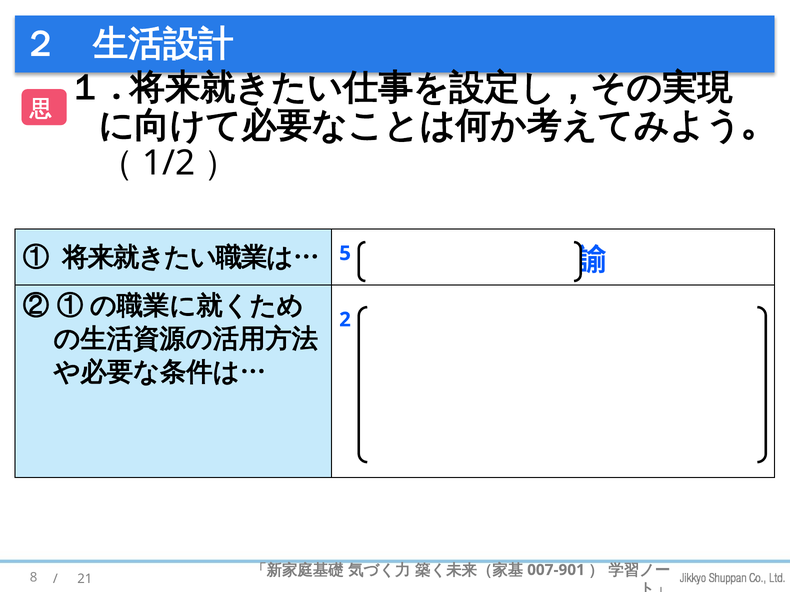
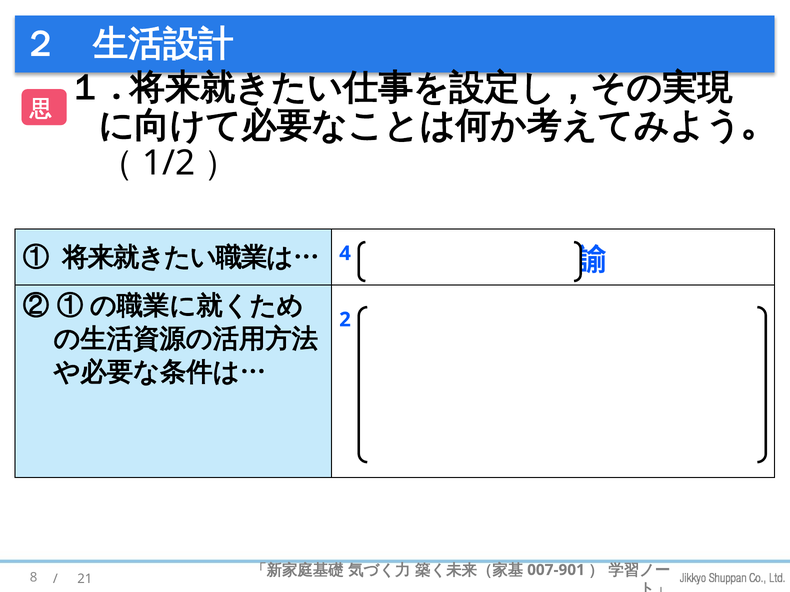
5: 5 -> 4
